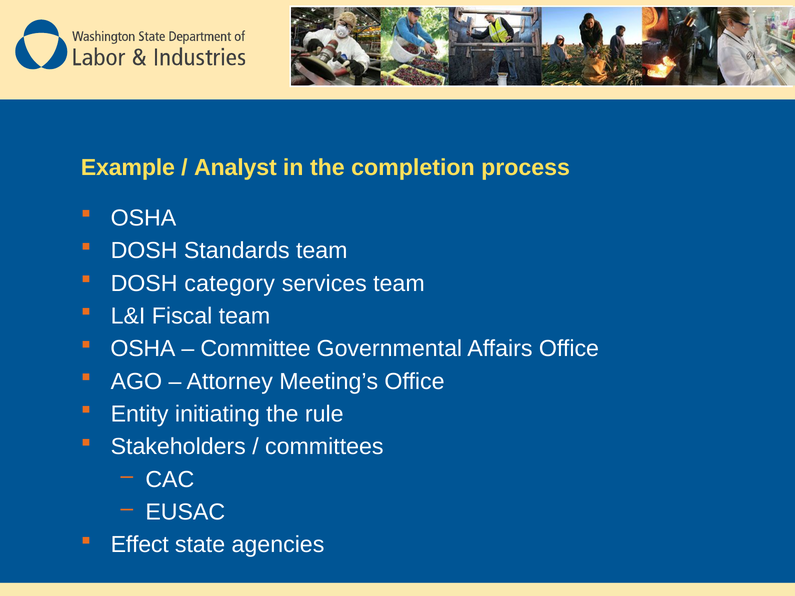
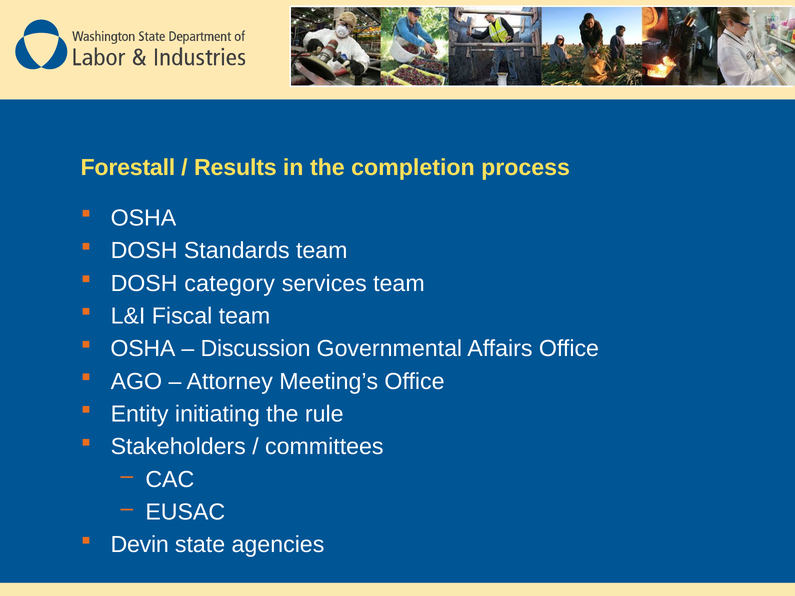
Example: Example -> Forestall
Analyst: Analyst -> Results
Committee: Committee -> Discussion
Effect: Effect -> Devin
